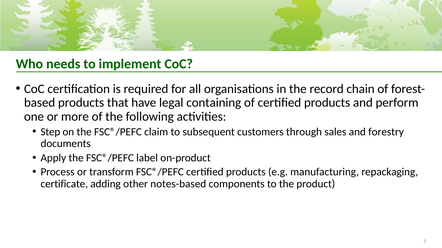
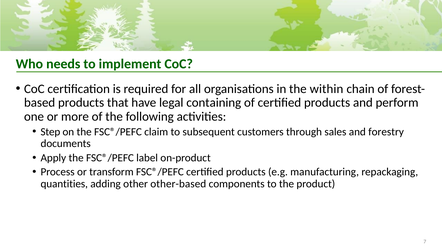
record: record -> within
certificate: certificate -> quantities
notes-based: notes-based -> other-based
